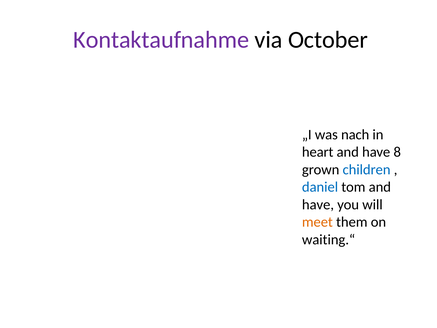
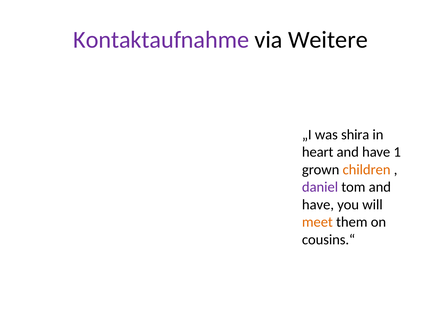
October: October -> Weitere
nach: nach -> shira
8: 8 -> 1
children colour: blue -> orange
daniel colour: blue -> purple
waiting.“: waiting.“ -> cousins.“
